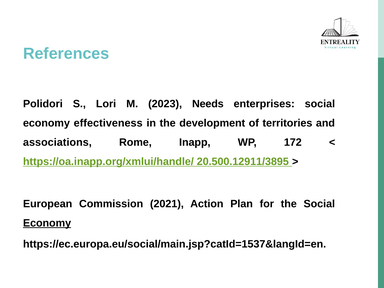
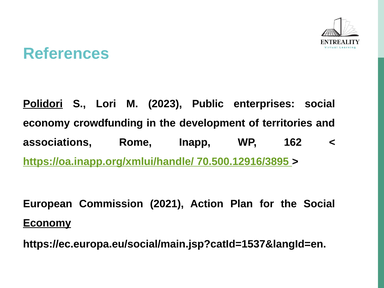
Polidori underline: none -> present
Needs: Needs -> Public
effectiveness: effectiveness -> crowdfunding
172: 172 -> 162
20.500.12911/3895: 20.500.12911/3895 -> 70.500.12916/3895
